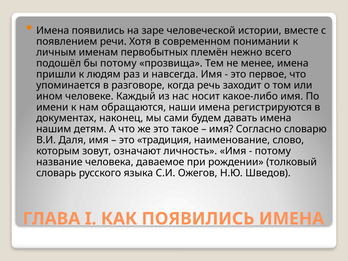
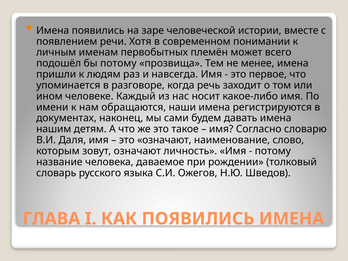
нежно: нежно -> может
это традиция: традиция -> означают
